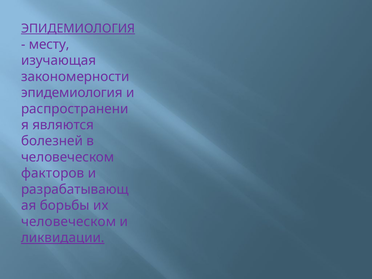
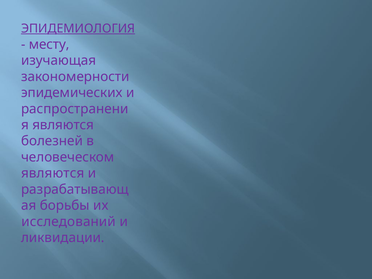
эпидемиология at (72, 93): эпидемиология -> эпидемических
факторов at (53, 173): факторов -> являются
человеческом at (69, 222): человеческом -> исследований
ликвидации underline: present -> none
